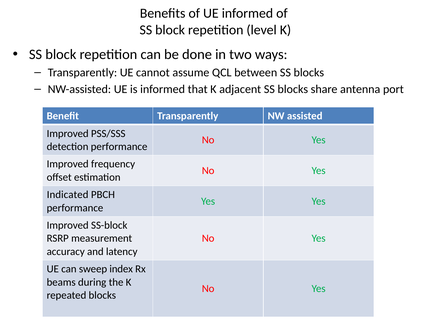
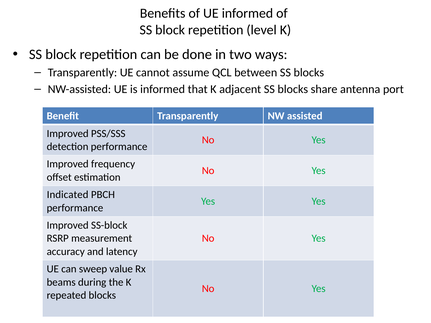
index: index -> value
